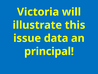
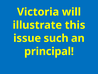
data: data -> such
